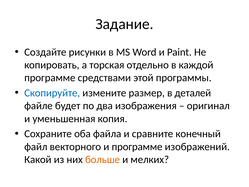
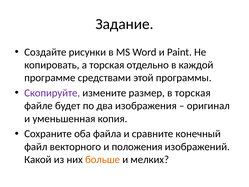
Скопируйте colour: blue -> purple
в деталей: деталей -> торская
и программе: программе -> положения
